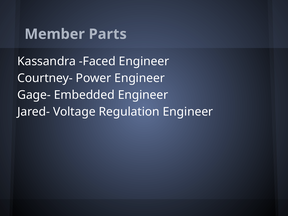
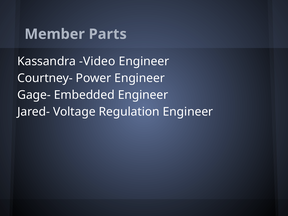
Faced: Faced -> Video
